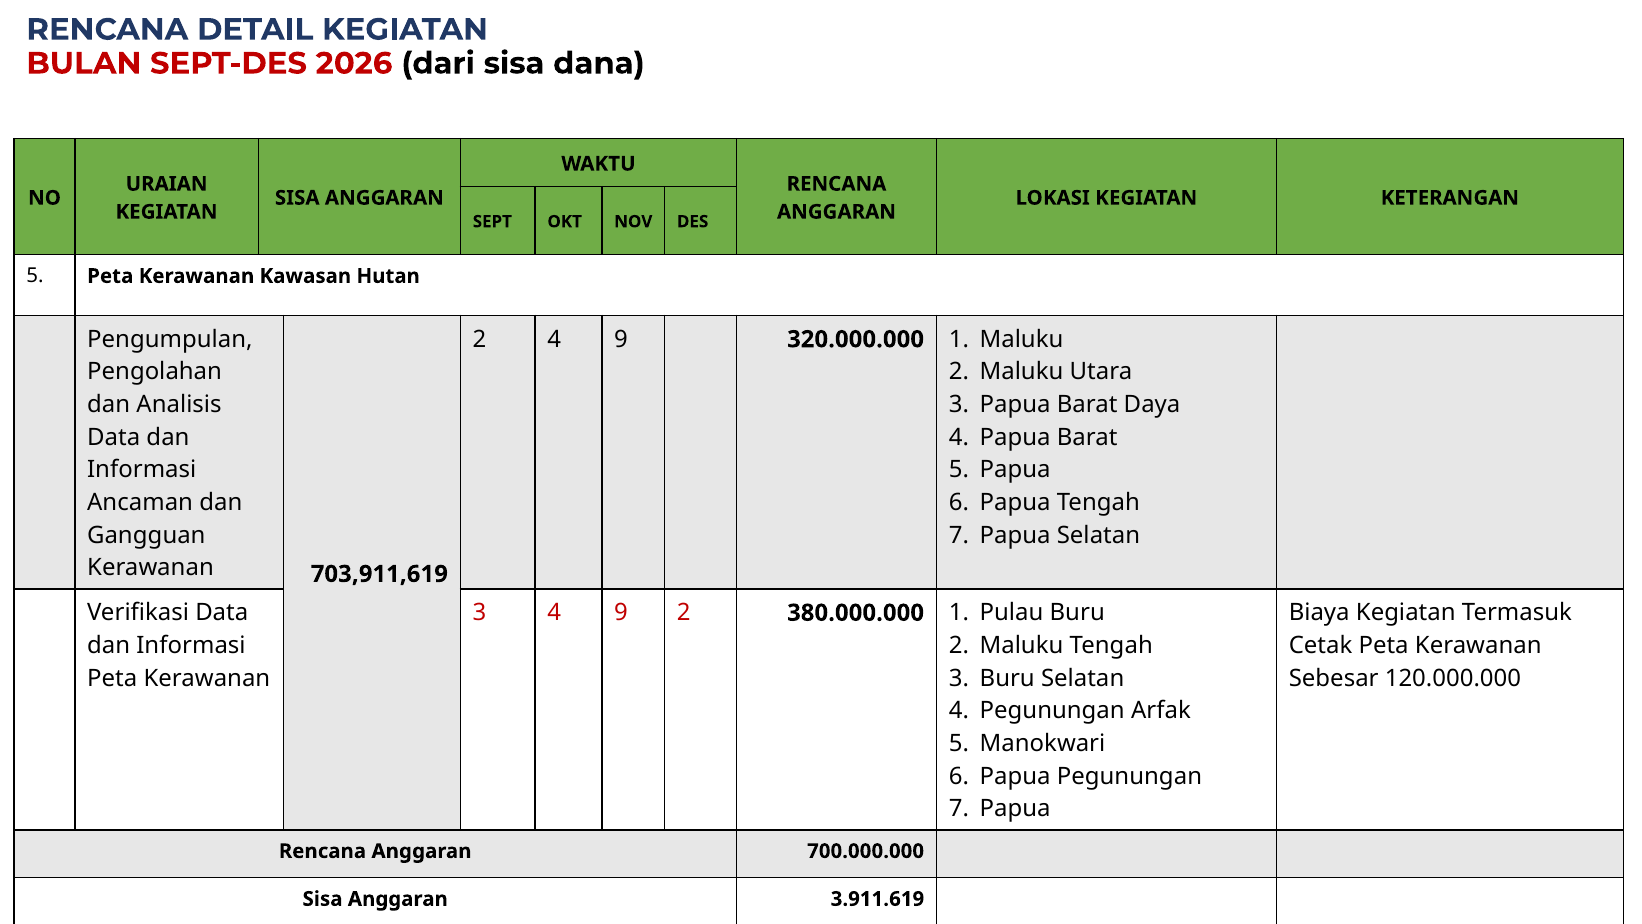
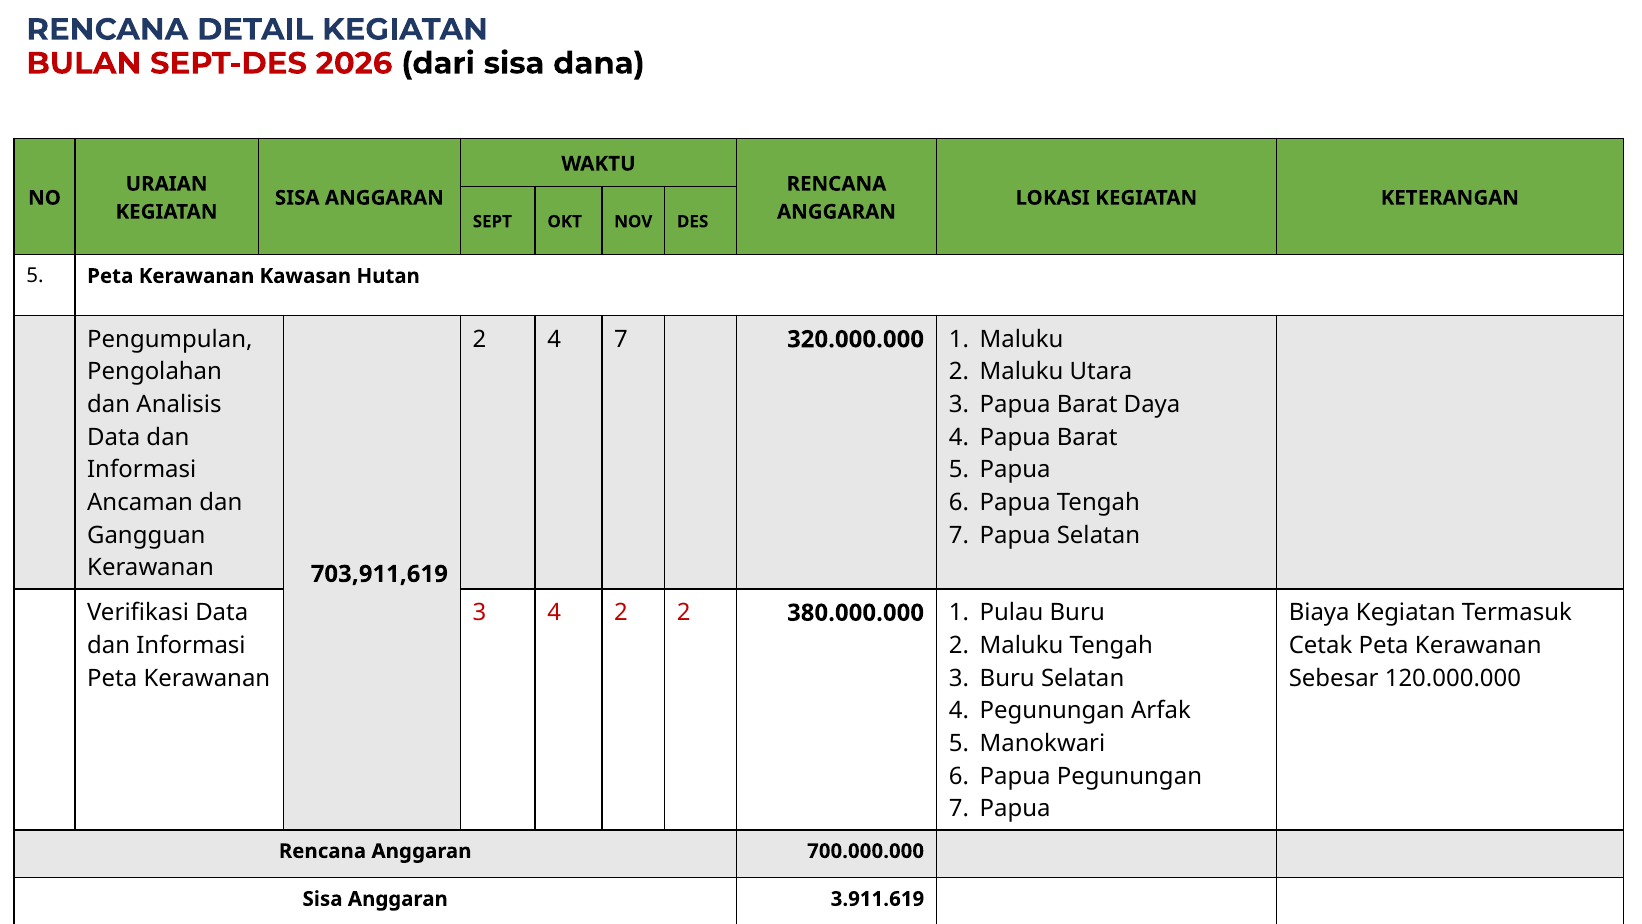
2 4 9: 9 -> 7
3 4 9: 9 -> 2
